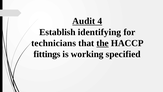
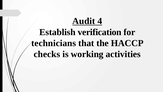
identifying: identifying -> verification
the underline: present -> none
fittings: fittings -> checks
specified: specified -> activities
